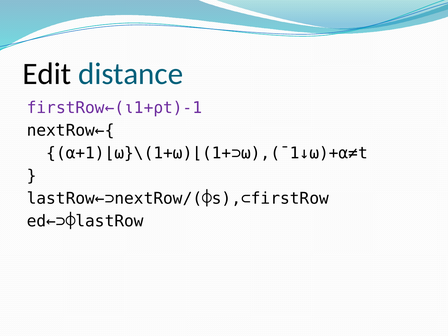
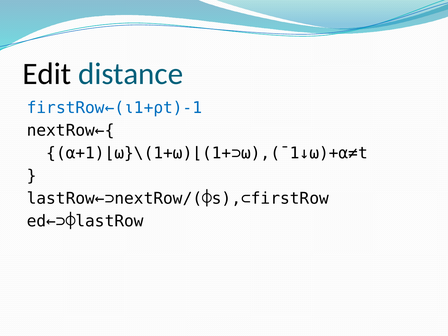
firstRow←(⍳1+⍴t)-1 colour: purple -> blue
